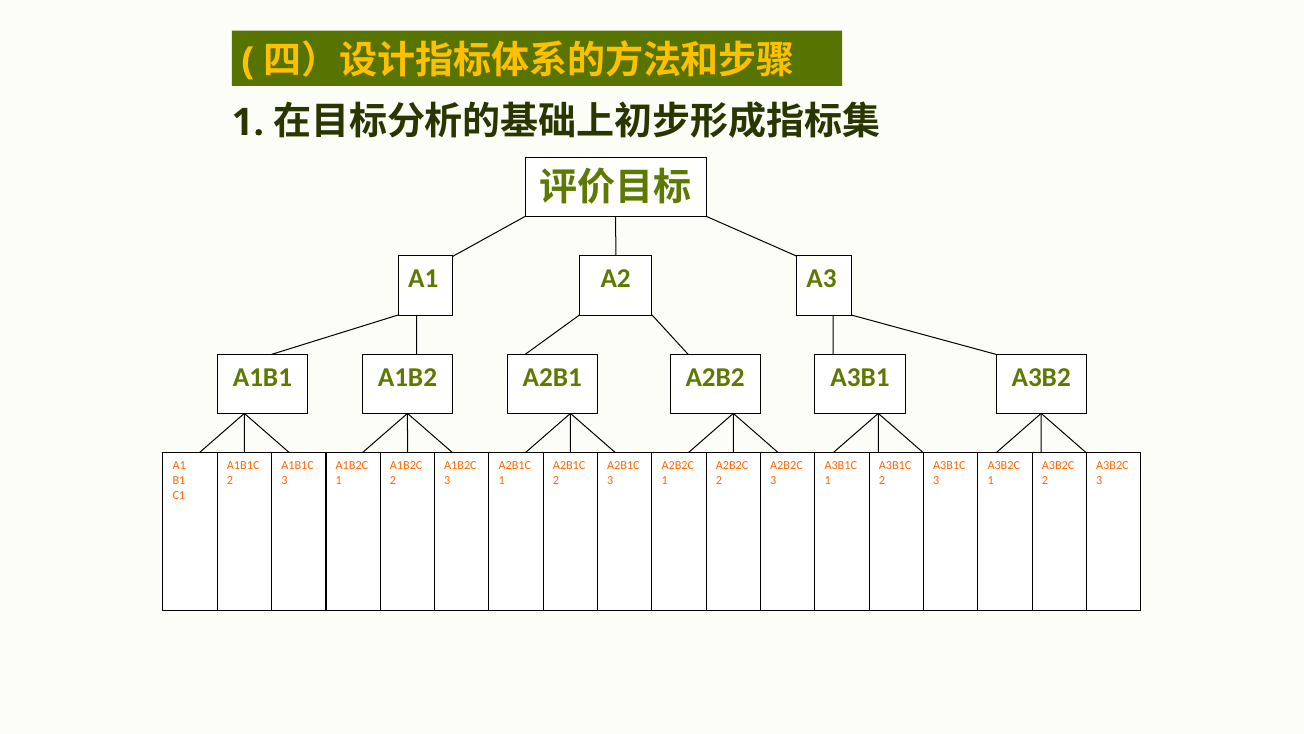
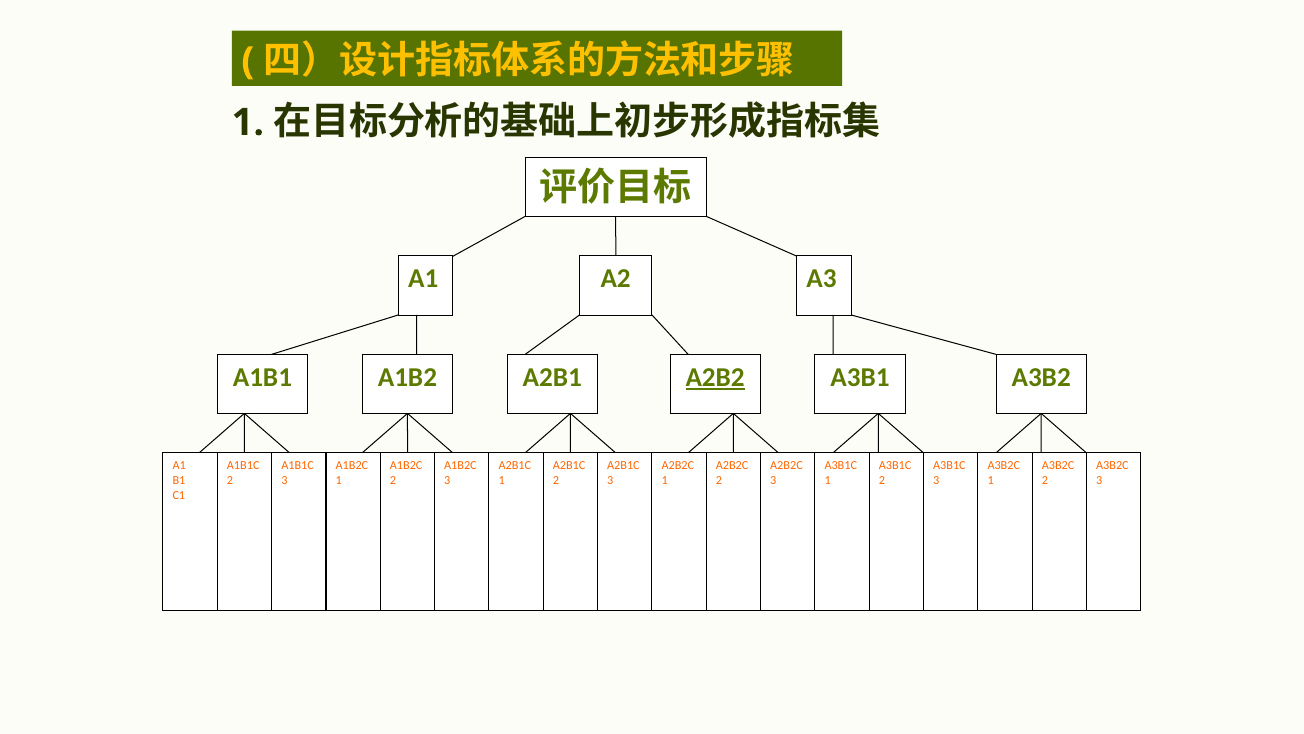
A2B2 underline: none -> present
